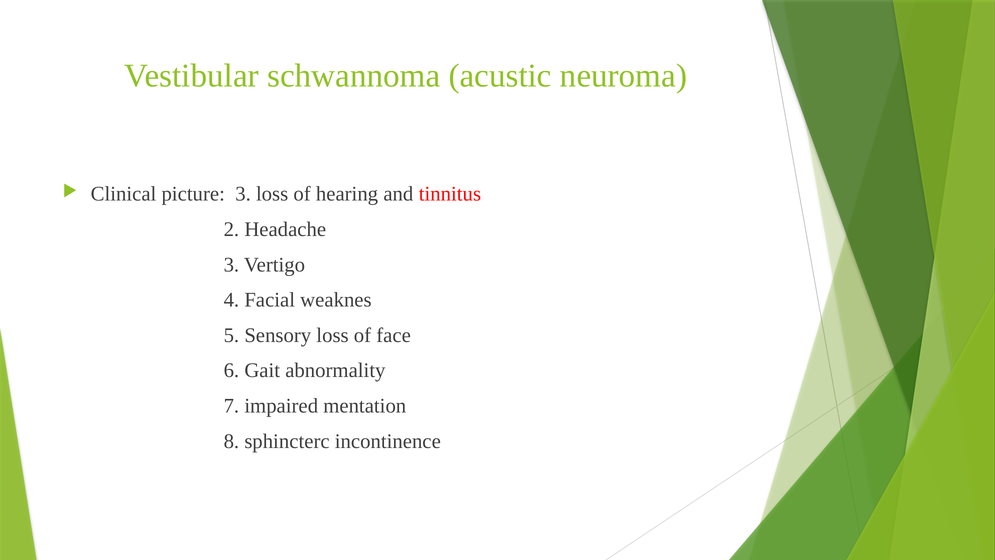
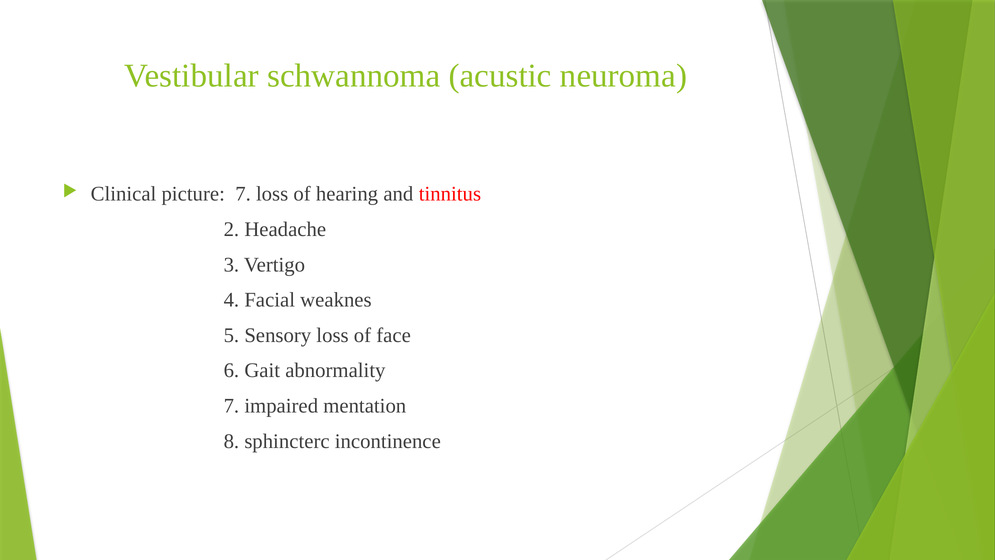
picture 3: 3 -> 7
